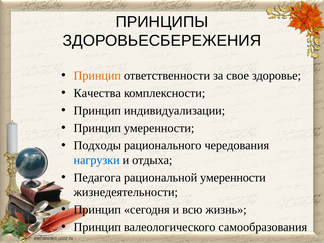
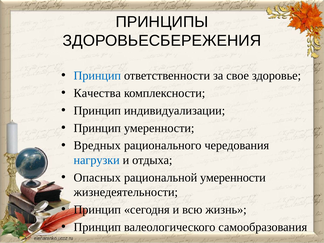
Принцип at (97, 76) colour: orange -> blue
Подходы: Подходы -> Вредных
Педагога: Педагога -> Опасных
